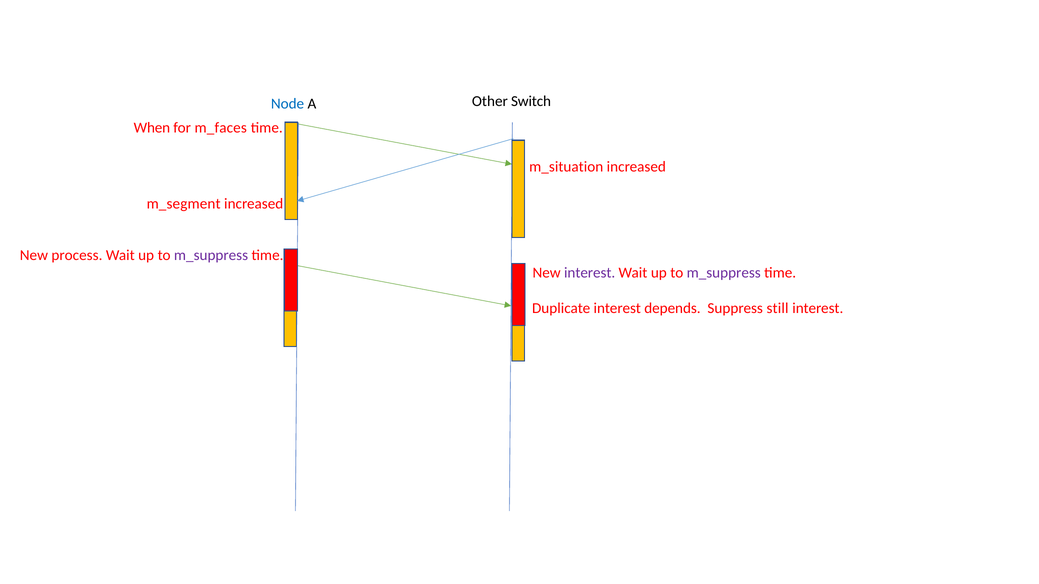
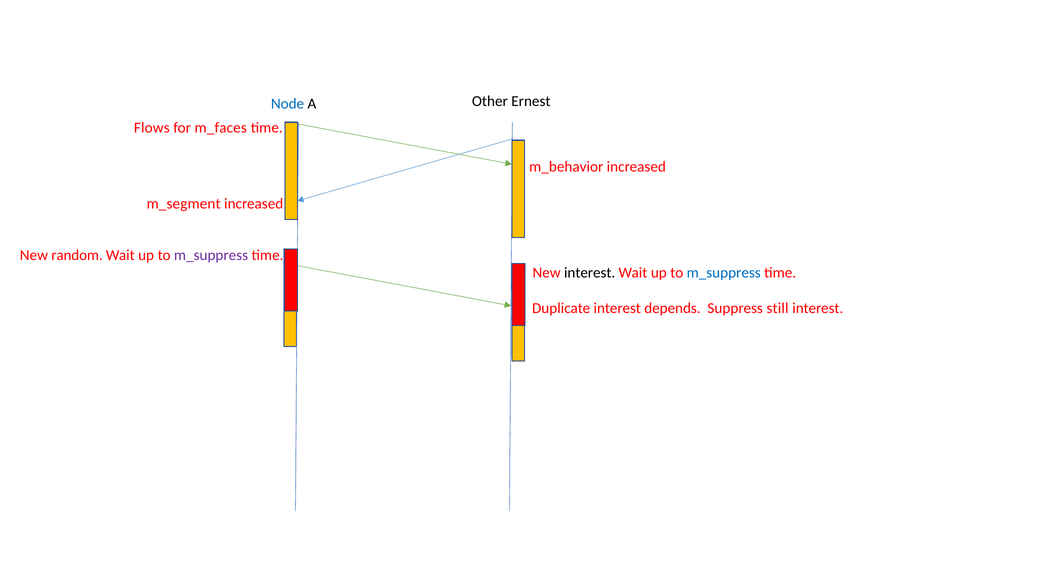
Switch: Switch -> Ernest
When: When -> Flows
m_situation: m_situation -> m_behavior
process: process -> random
interest at (590, 273) colour: purple -> black
m_suppress at (724, 273) colour: purple -> blue
